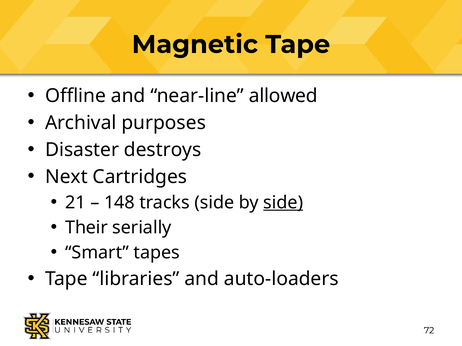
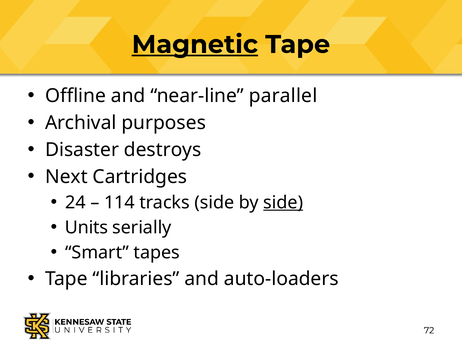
Magnetic underline: none -> present
allowed: allowed -> parallel
21: 21 -> 24
148: 148 -> 114
Their: Their -> Units
